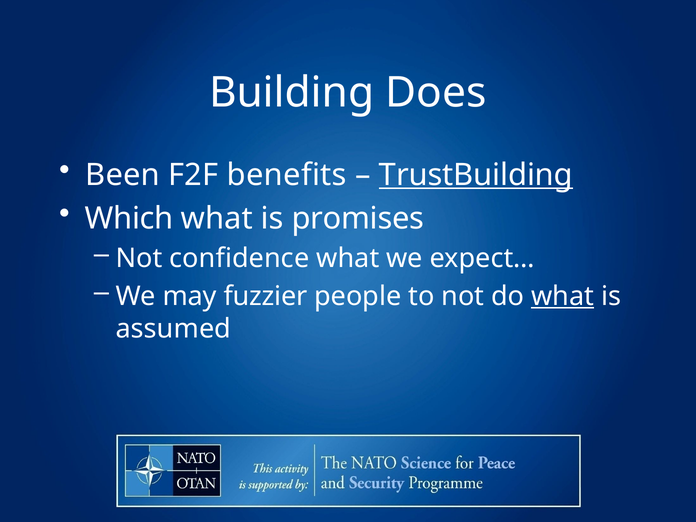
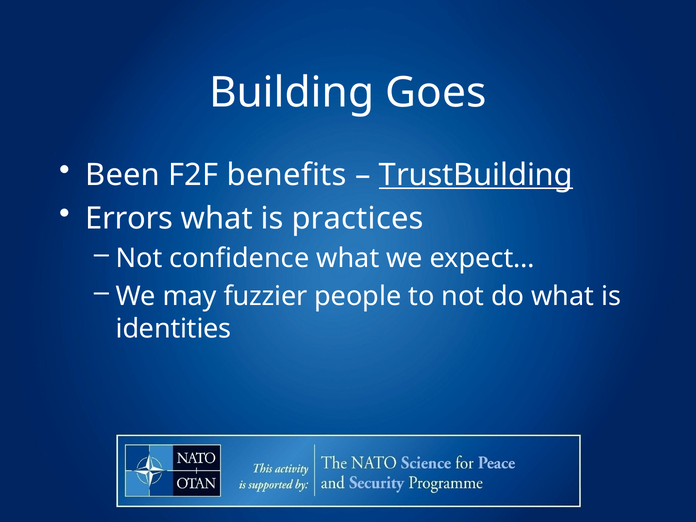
Does: Does -> Goes
Which: Which -> Errors
promises: promises -> practices
what at (563, 296) underline: present -> none
assumed: assumed -> identities
